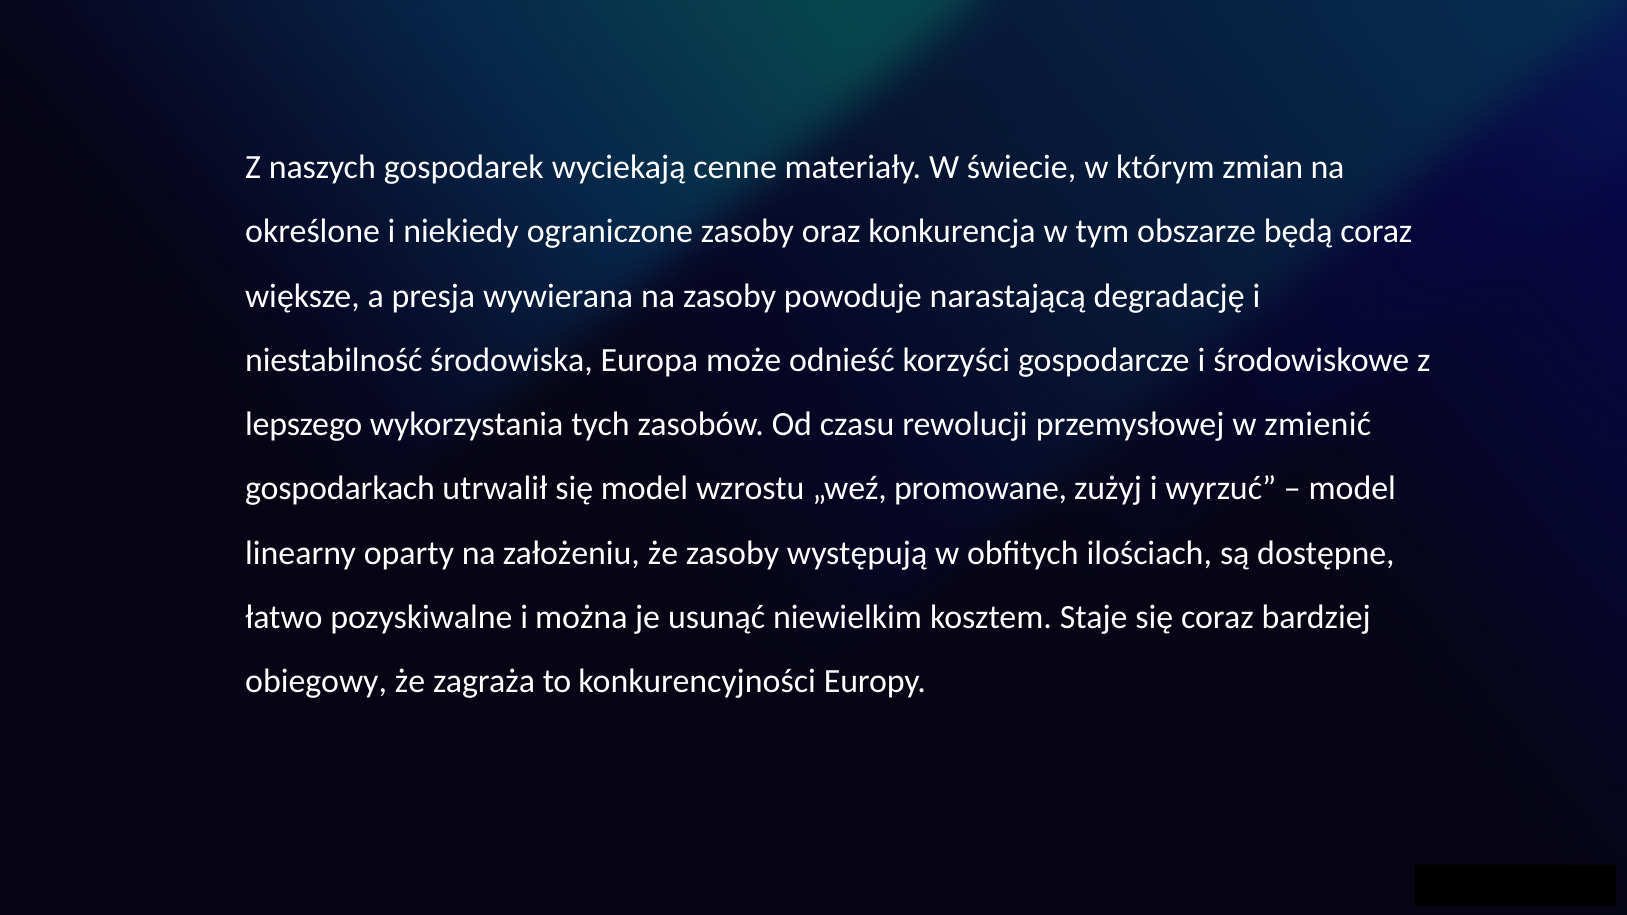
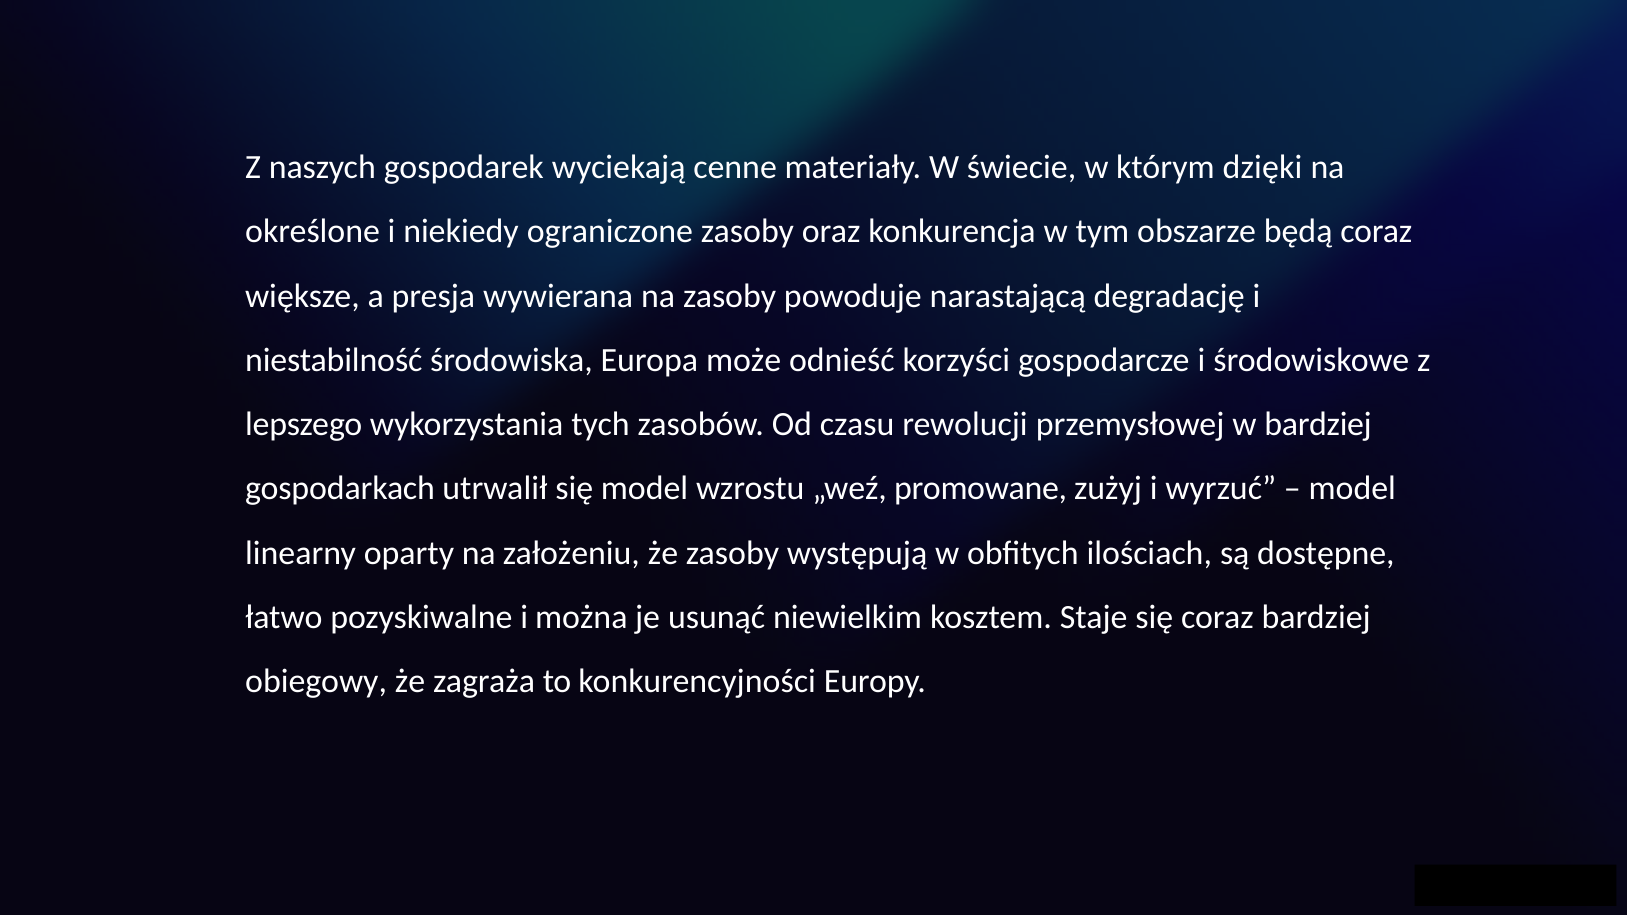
zmian: zmian -> dzięki
w zmienić: zmienić -> bardziej
